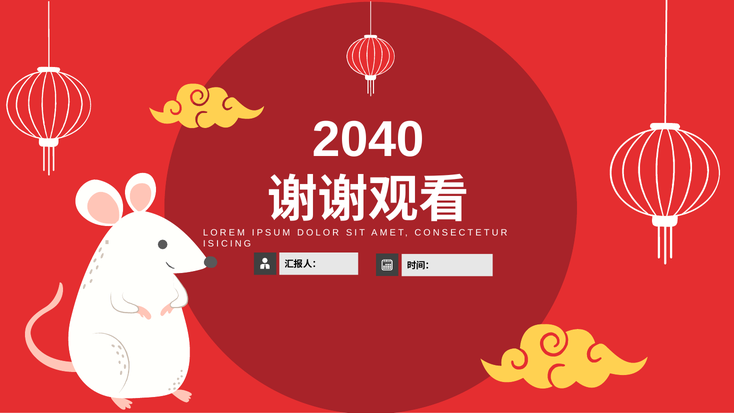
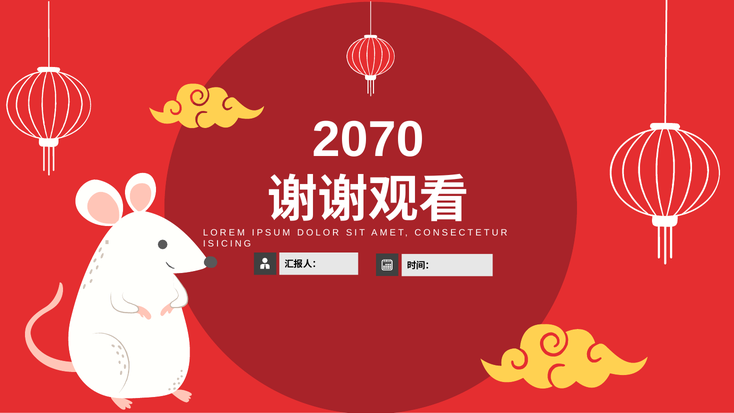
2040: 2040 -> 2070
